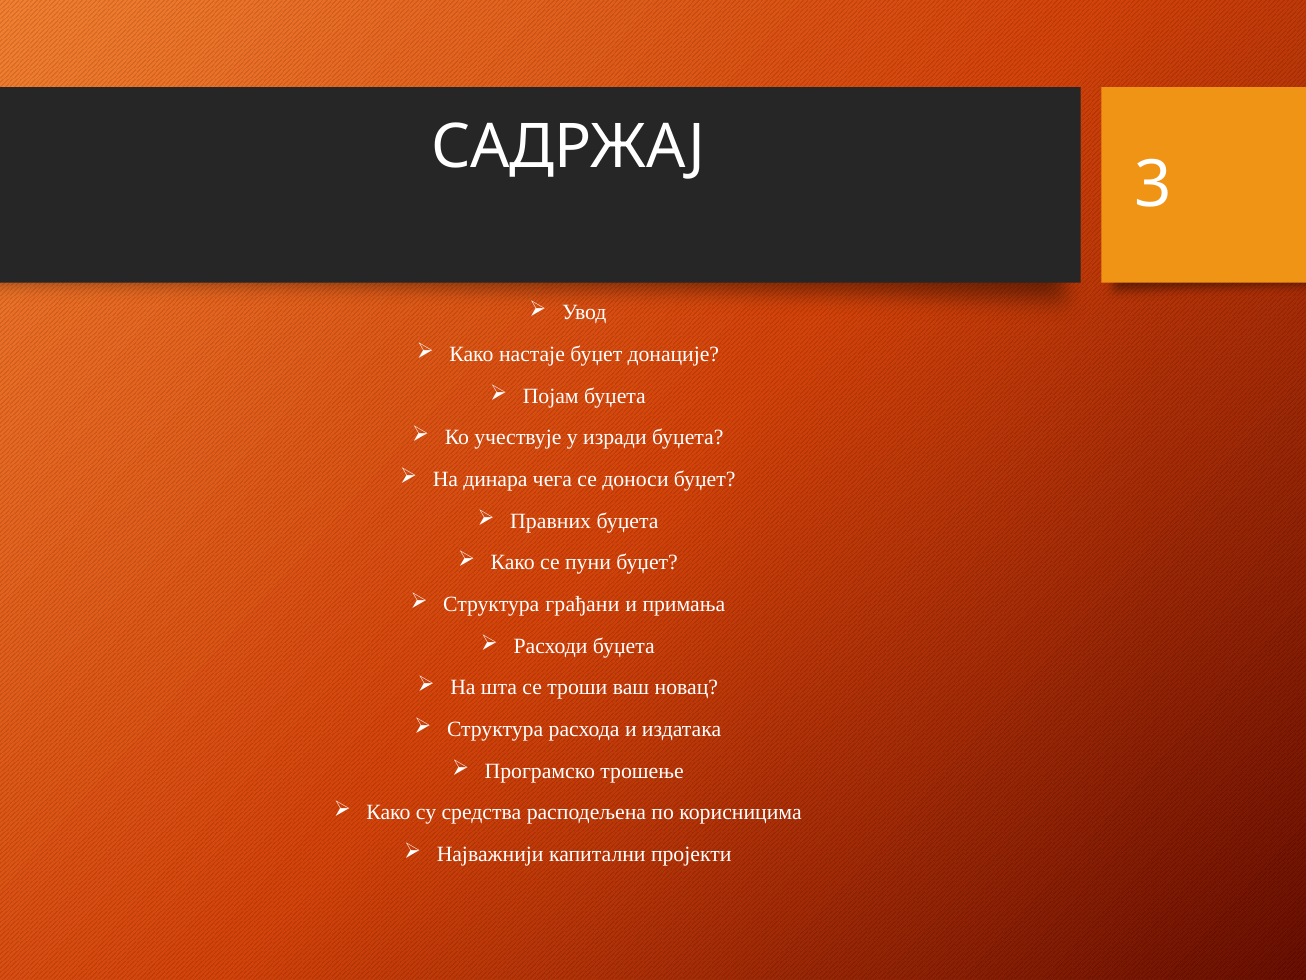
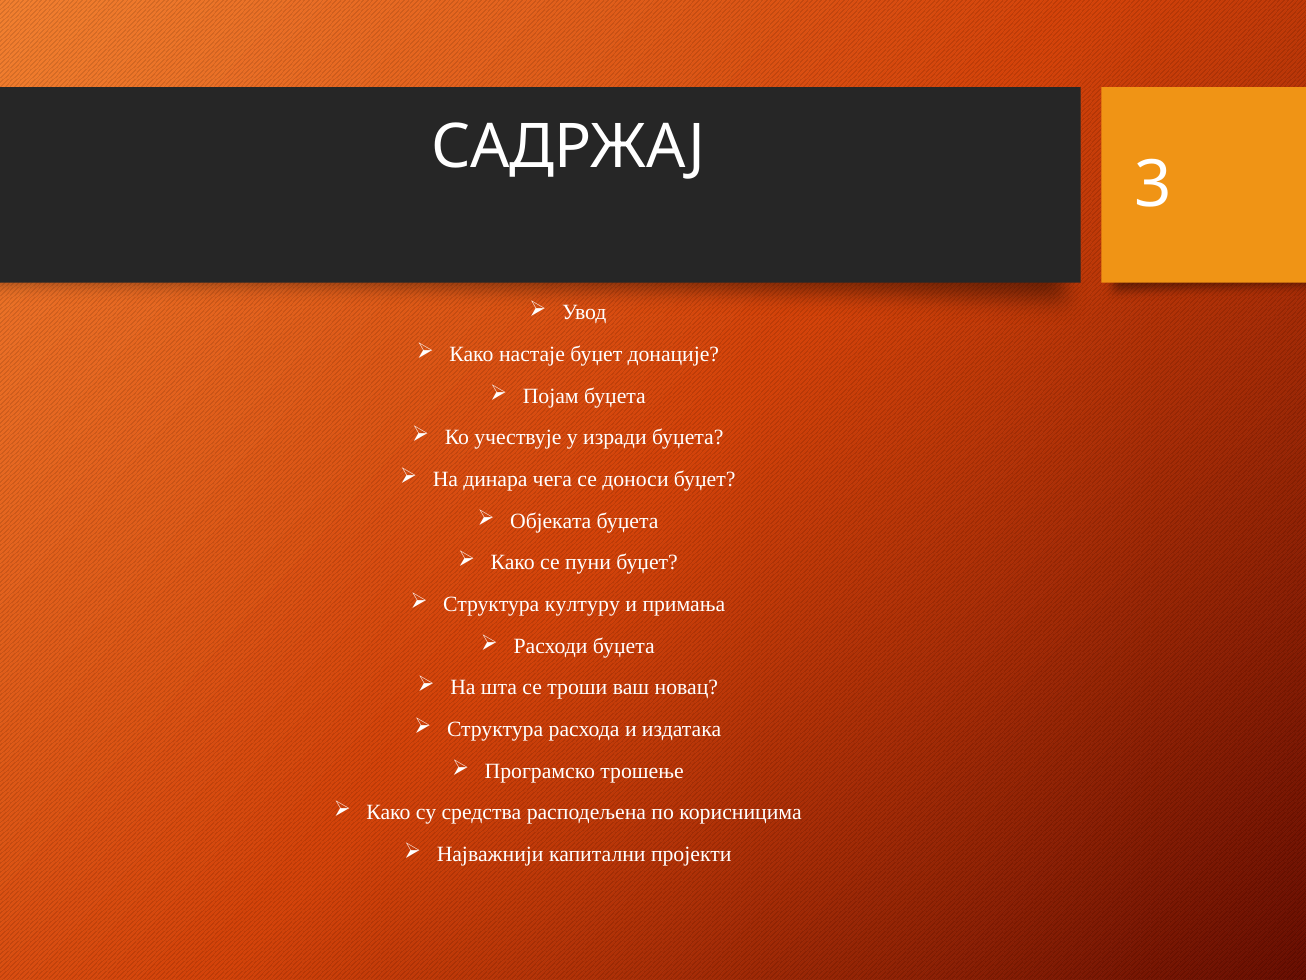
Правних: Правних -> Објеката
грађани: грађани -> културу
